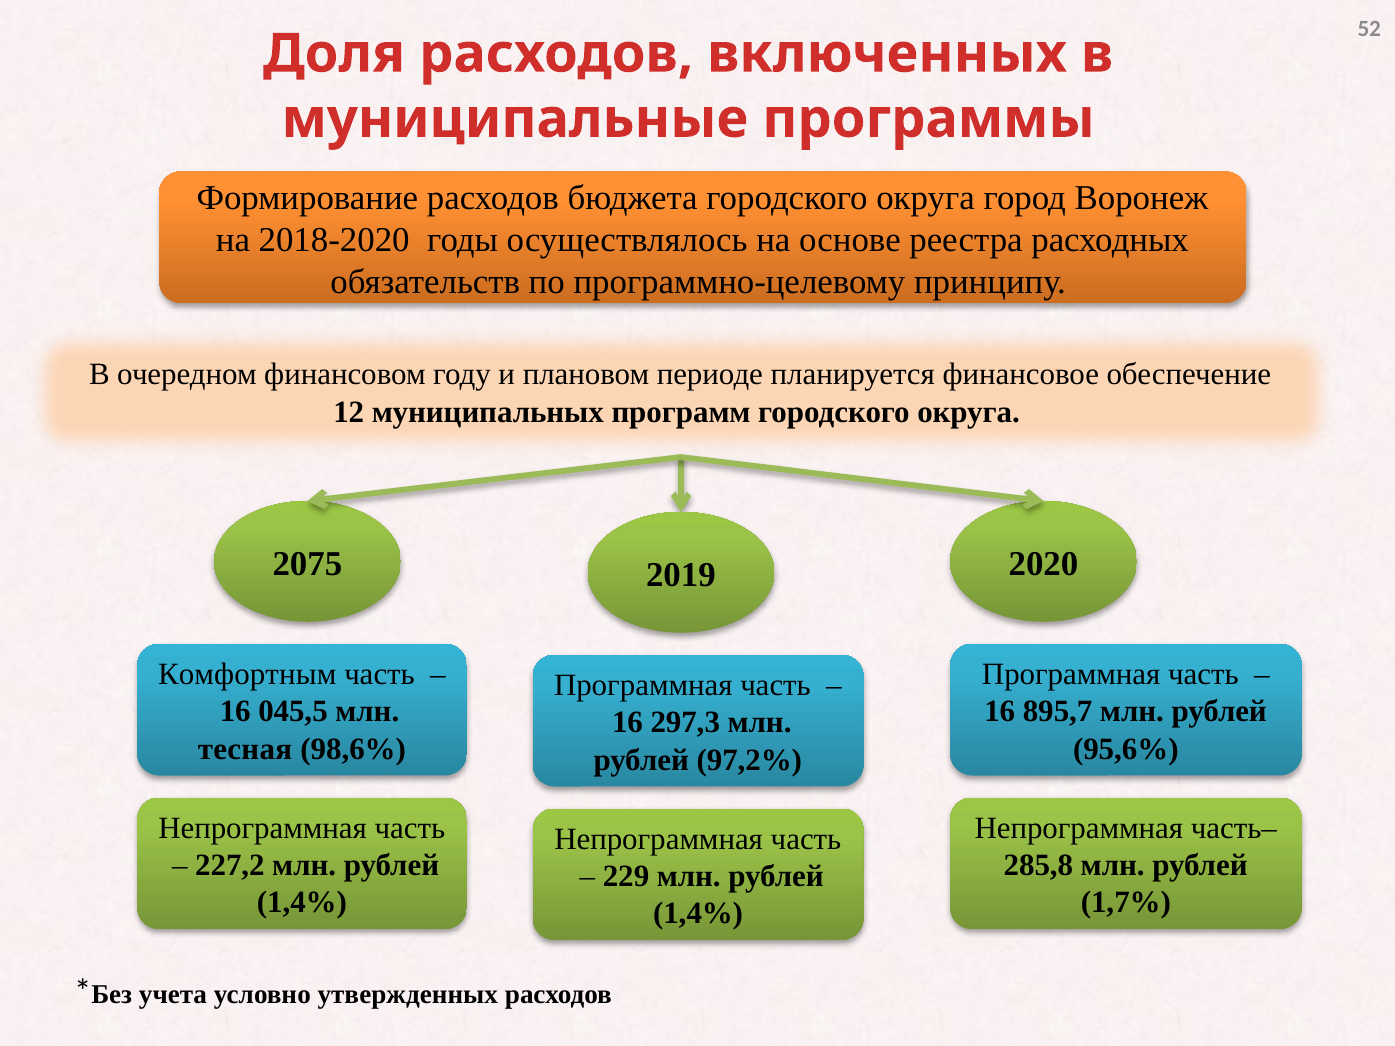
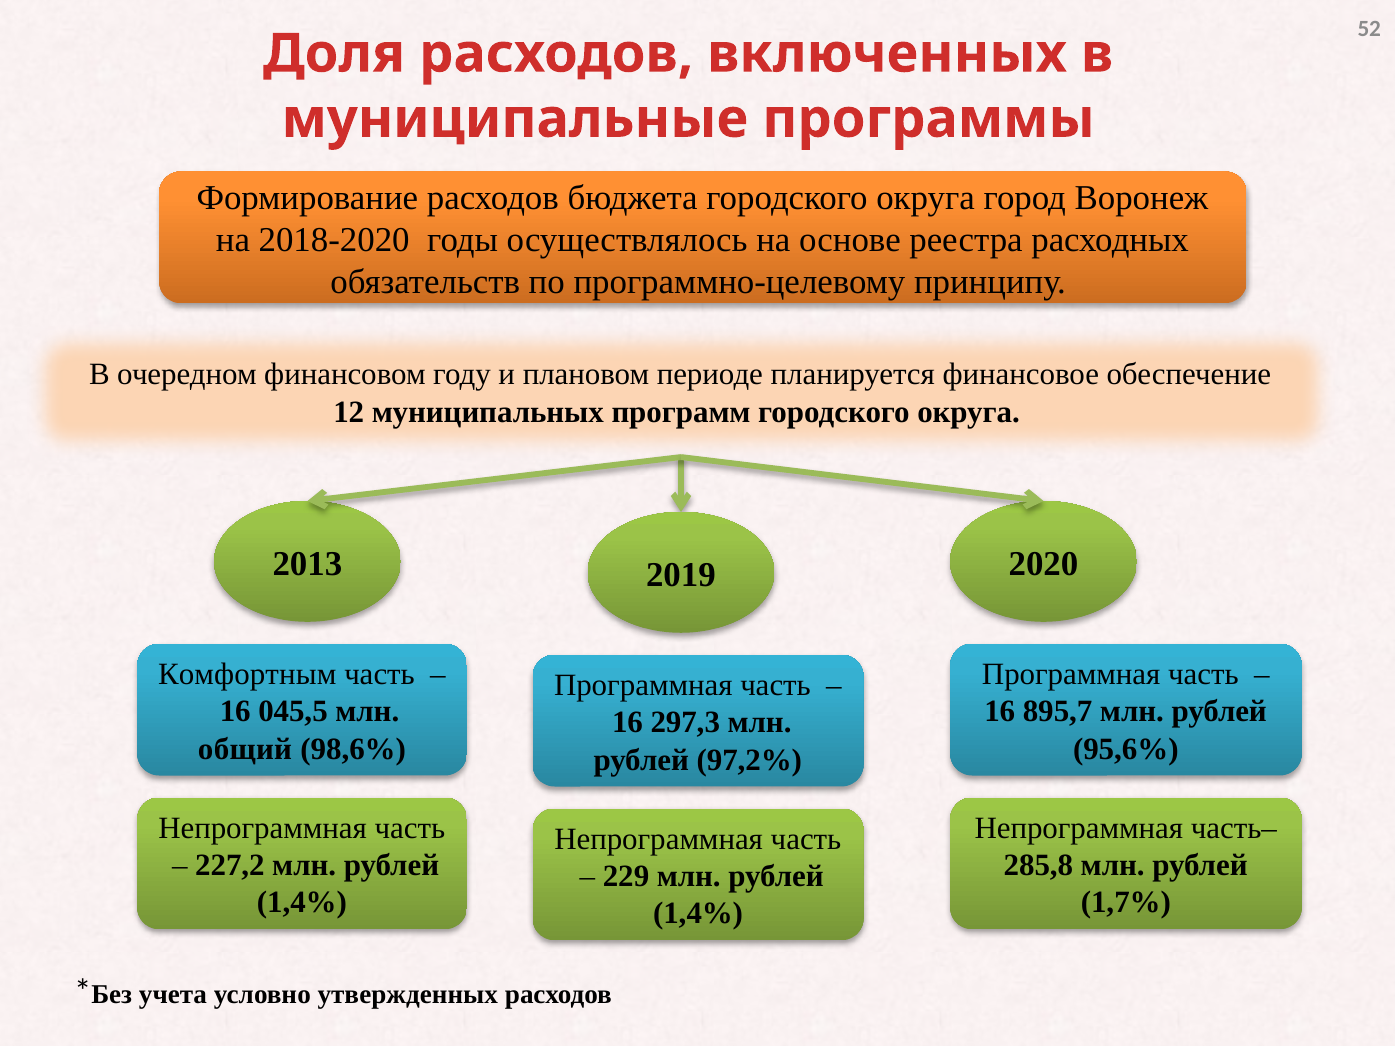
2075: 2075 -> 2013
тесная: тесная -> общий
